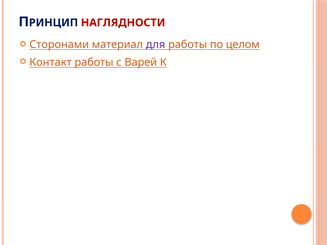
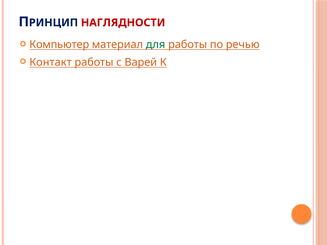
Сторонами: Сторонами -> Компьютер
для colour: purple -> green
целом: целом -> речью
